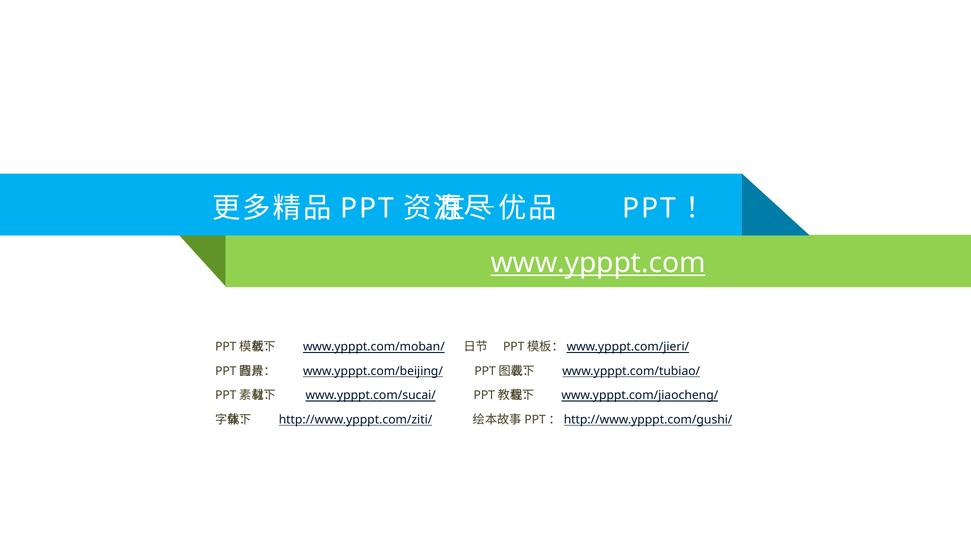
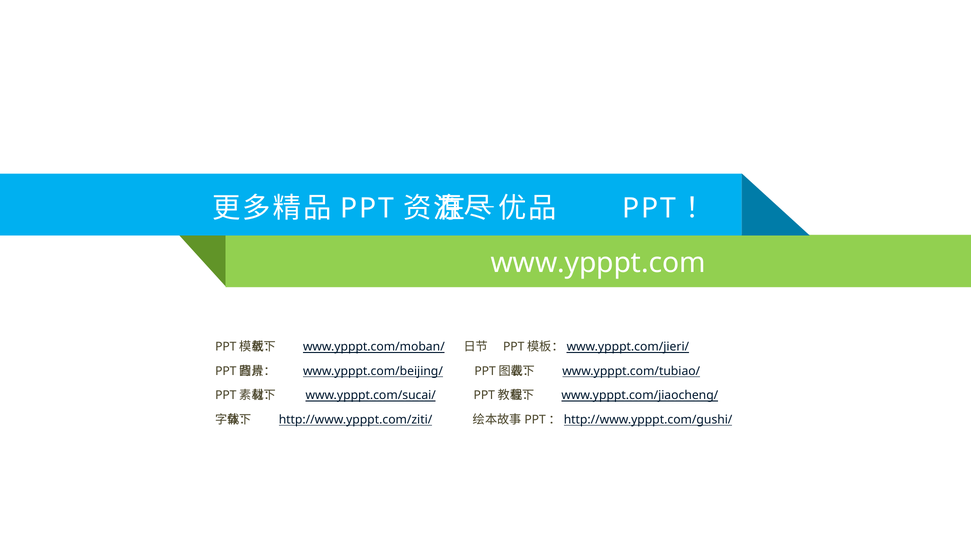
www.ypppt.com underline: present -> none
